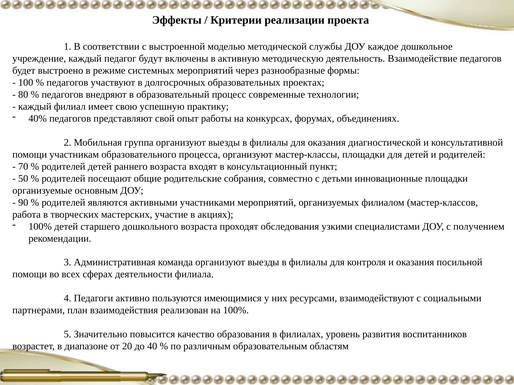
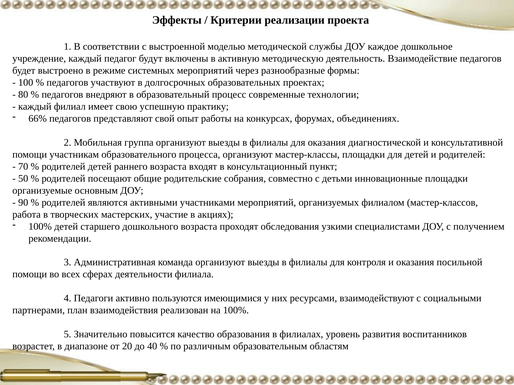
40%: 40% -> 66%
